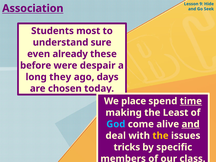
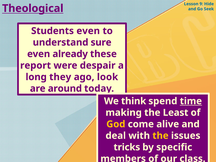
Association: Association -> Theological
Students most: most -> even
before: before -> report
days: days -> look
chosen: chosen -> around
place: place -> think
God colour: light blue -> yellow
and at (191, 124) underline: present -> none
